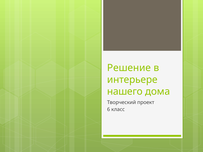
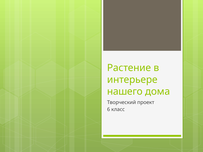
Решение: Решение -> Растение
